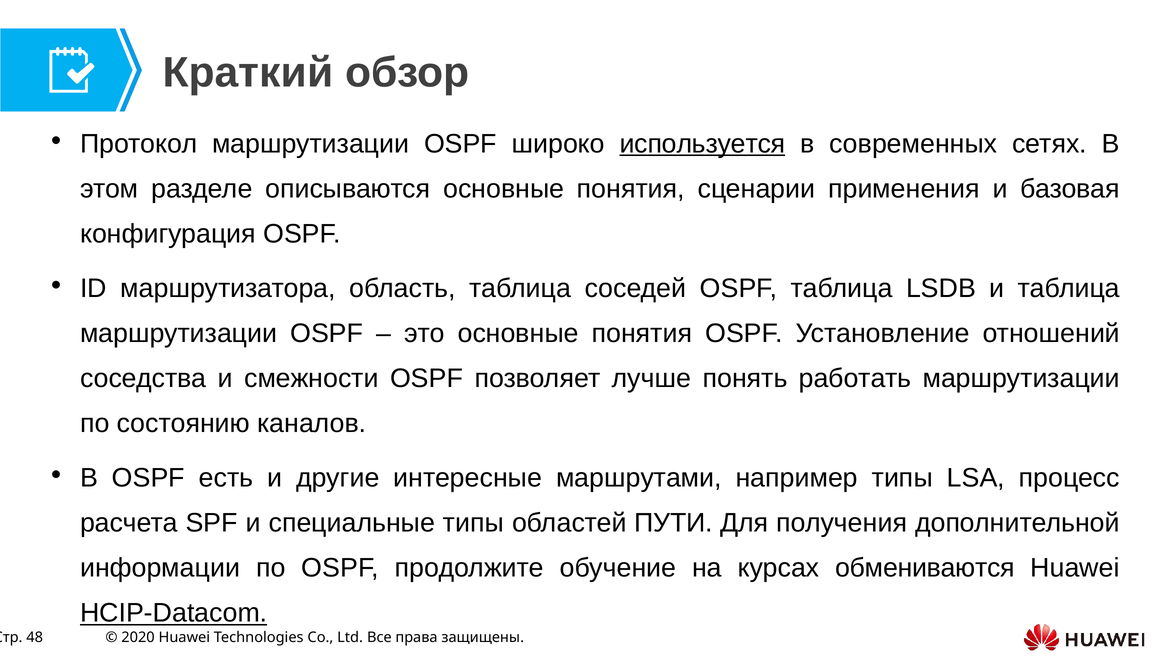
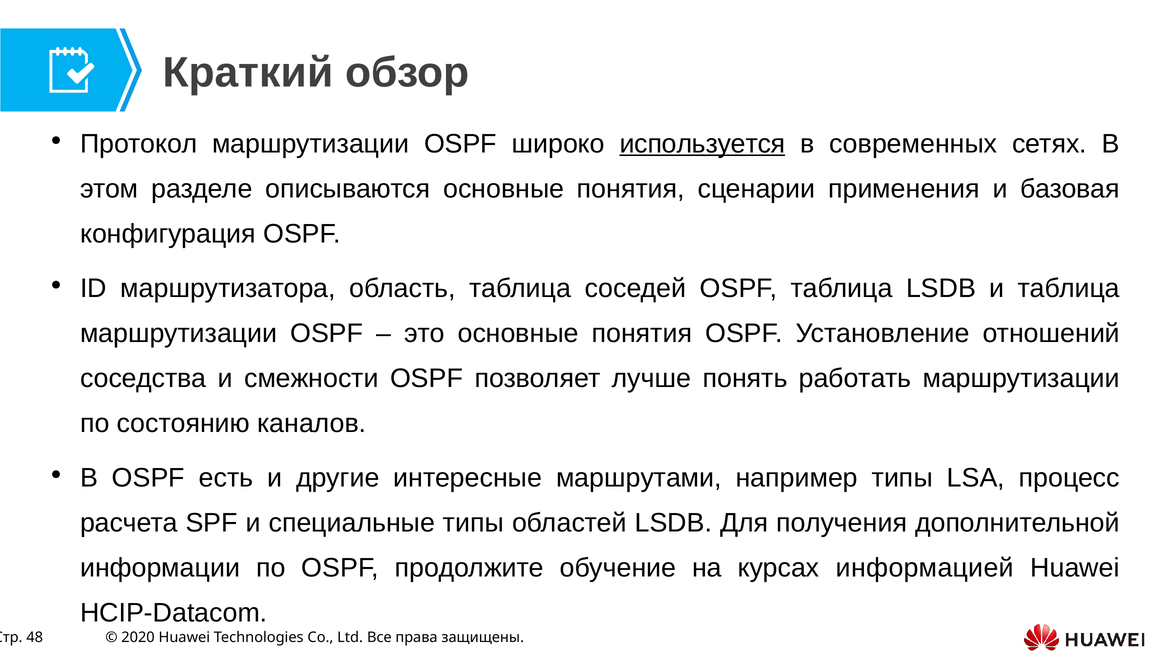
областей ПУТИ: ПУТИ -> LSDB
обмениваются: обмениваются -> информацией
HCIP-Datacom underline: present -> none
